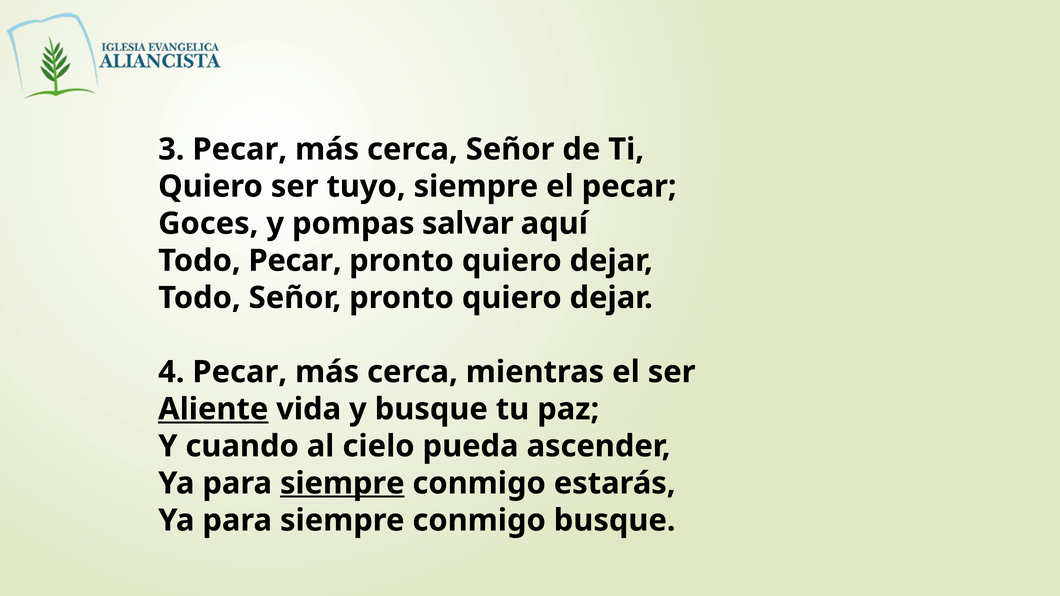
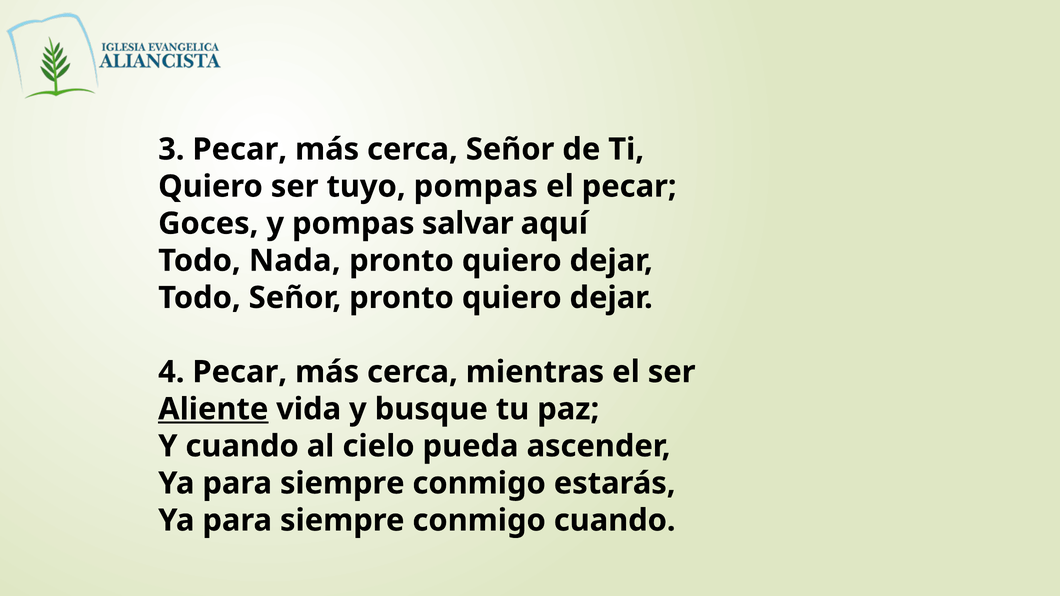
tuyo siempre: siempre -> pompas
Todo Pecar: Pecar -> Nada
siempre at (342, 483) underline: present -> none
conmigo busque: busque -> cuando
